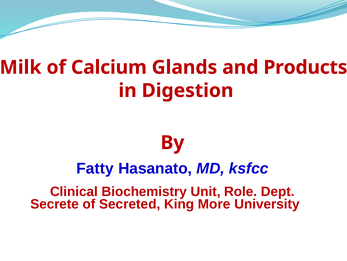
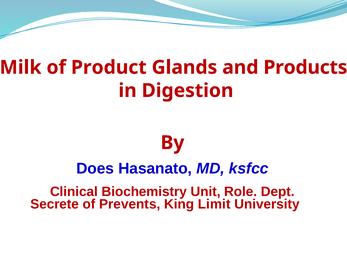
Calcium: Calcium -> Product
Fatty: Fatty -> Does
Secreted: Secreted -> Prevents
More: More -> Limit
